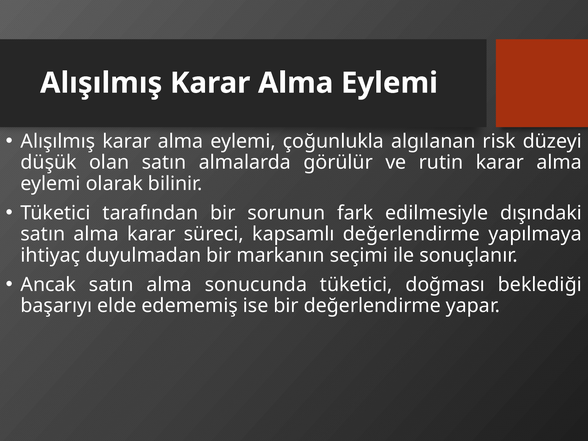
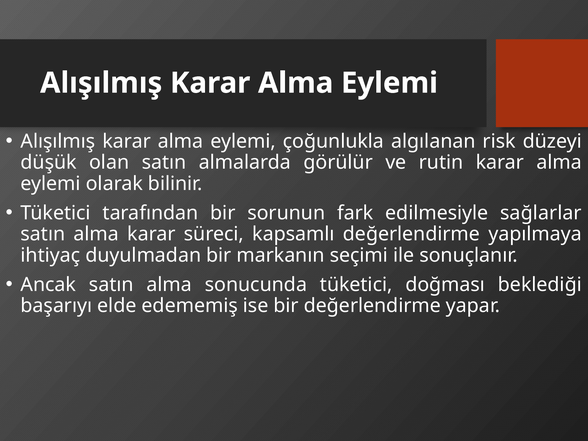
dışındaki: dışındaki -> sağlarlar
